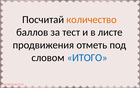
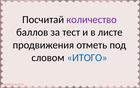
количество colour: orange -> purple
